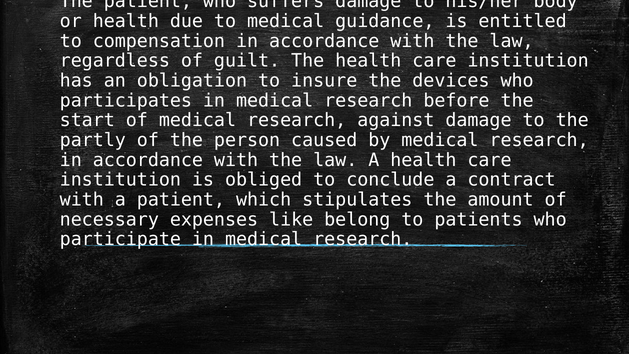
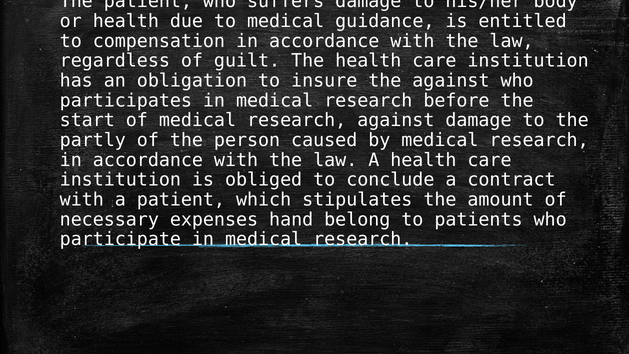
the devices: devices -> against
like: like -> hand
